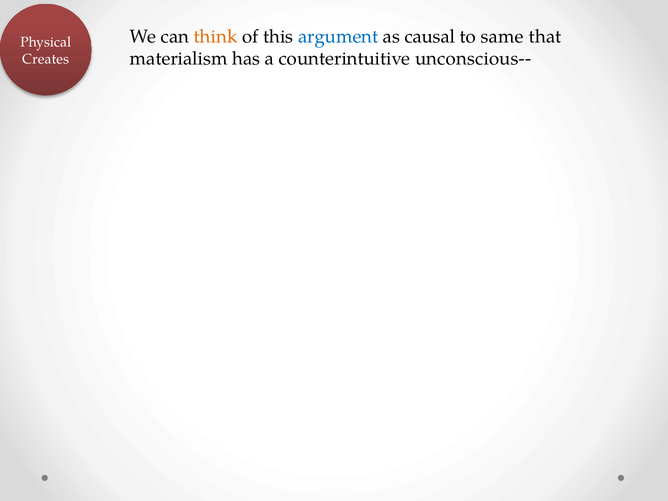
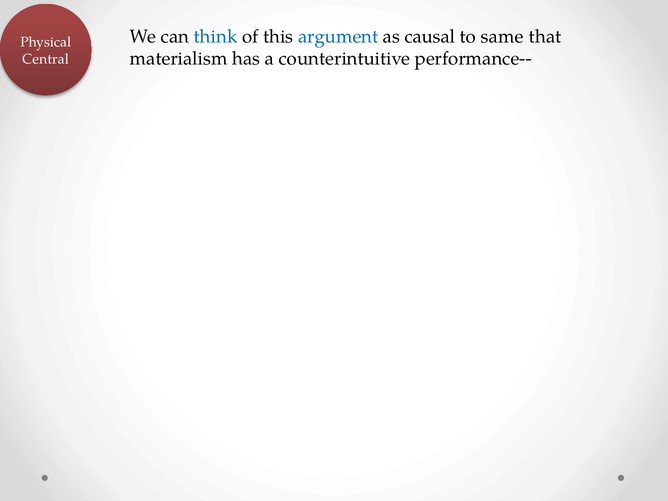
think colour: orange -> blue
unconscious--: unconscious-- -> performance--
Creates: Creates -> Central
